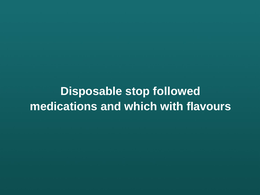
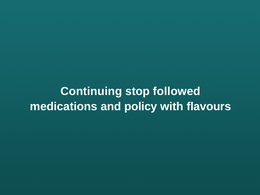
Disposable: Disposable -> Continuing
which: which -> policy
